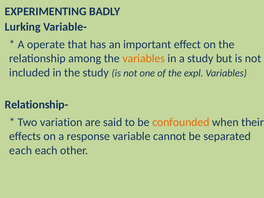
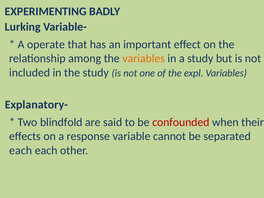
Relationship-: Relationship- -> Explanatory-
variation: variation -> blindfold
confounded colour: orange -> red
